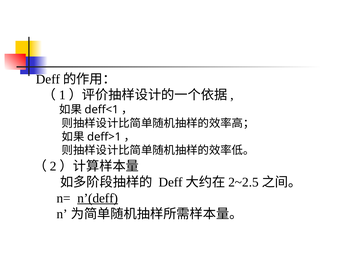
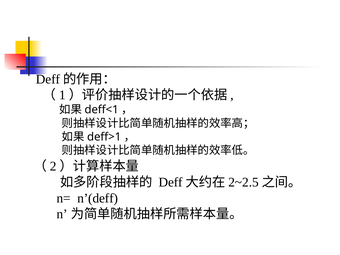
n’(deff underline: present -> none
